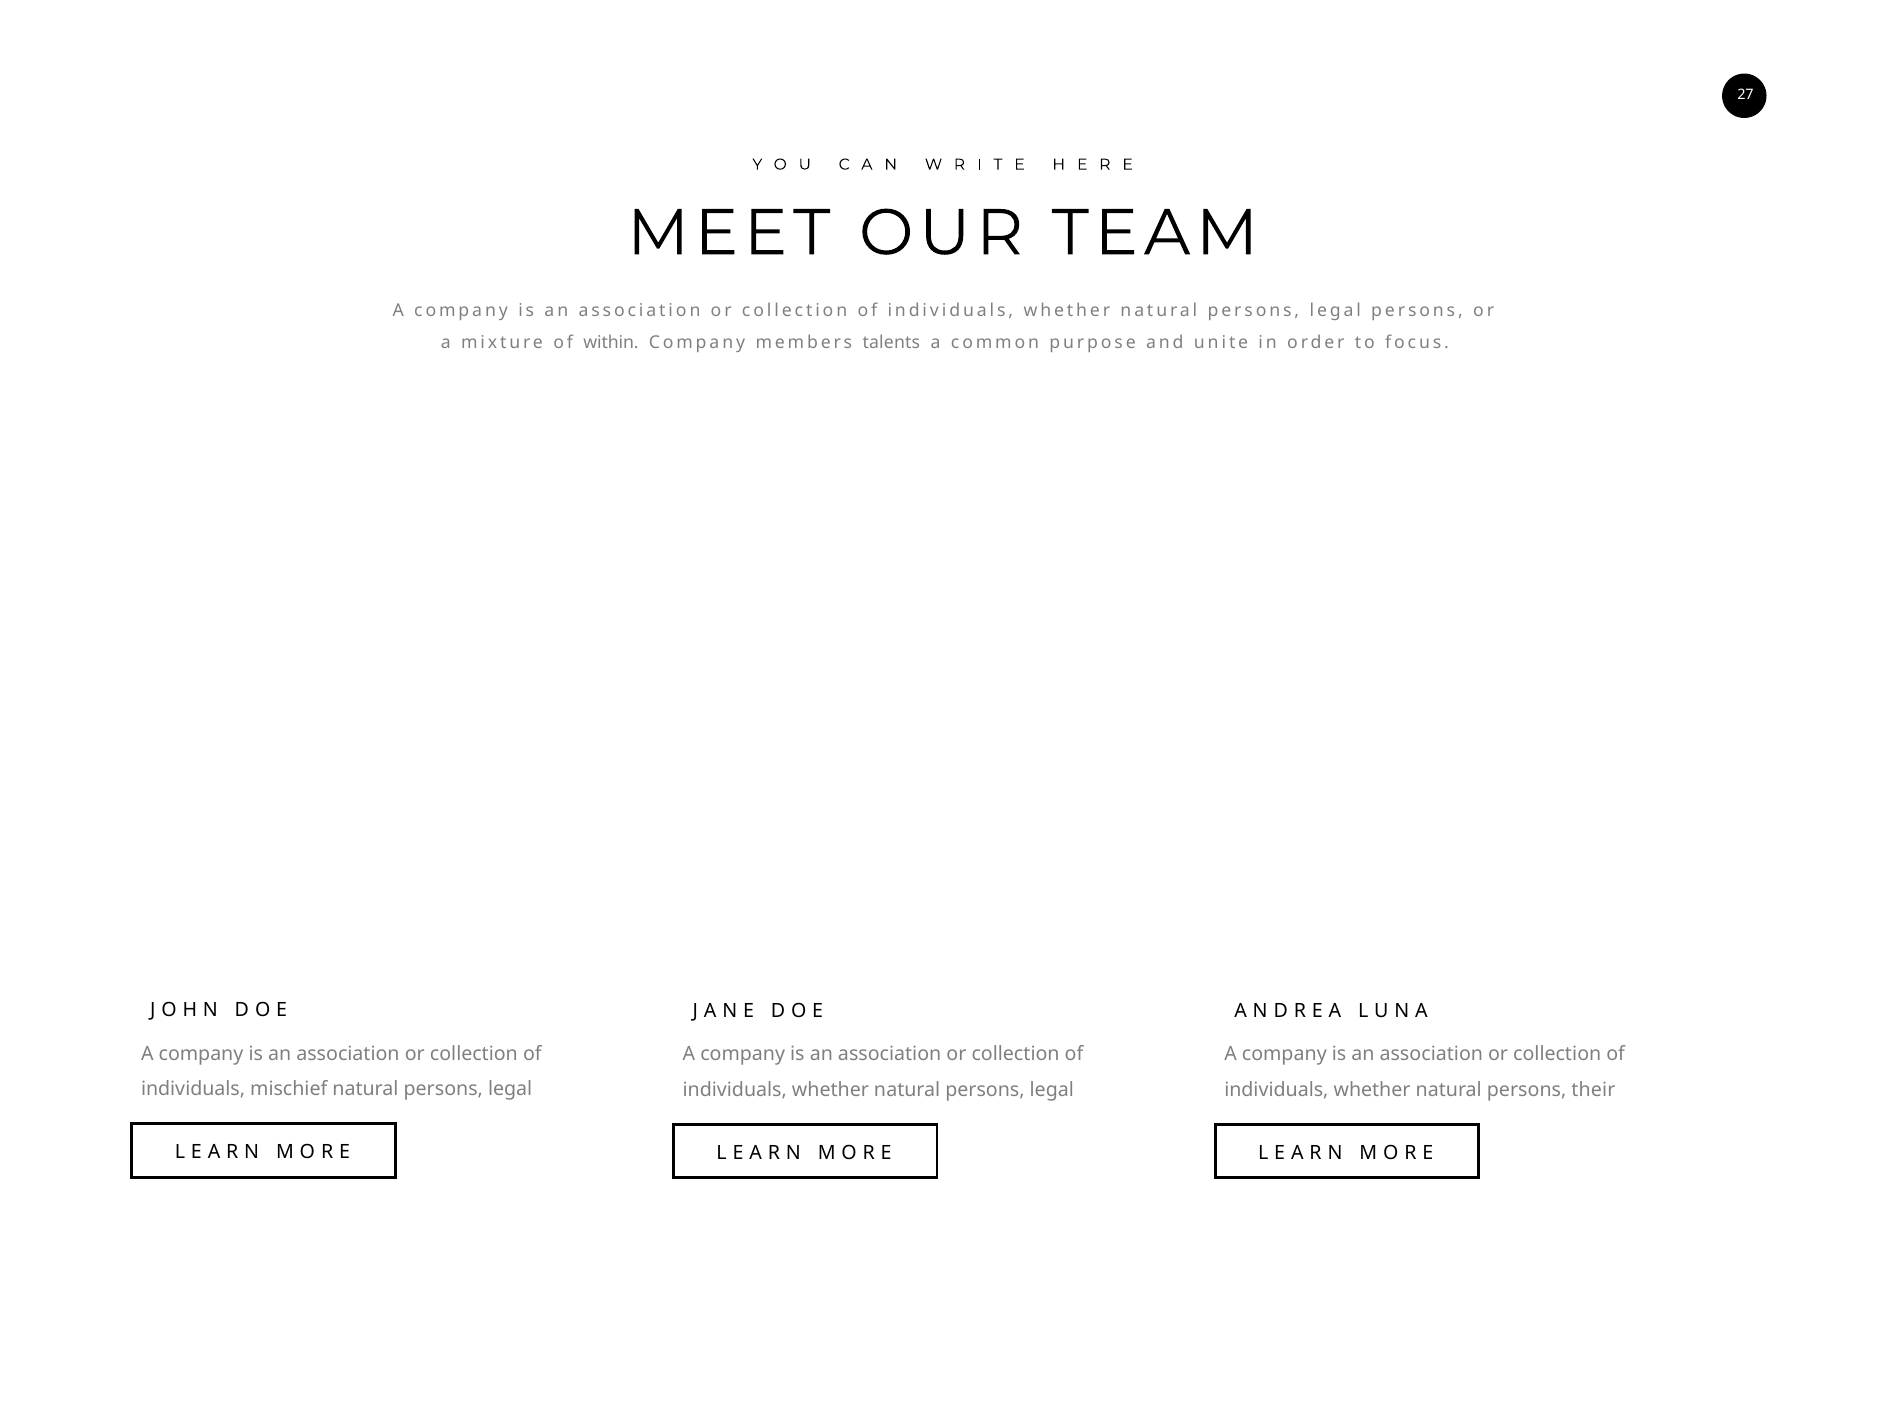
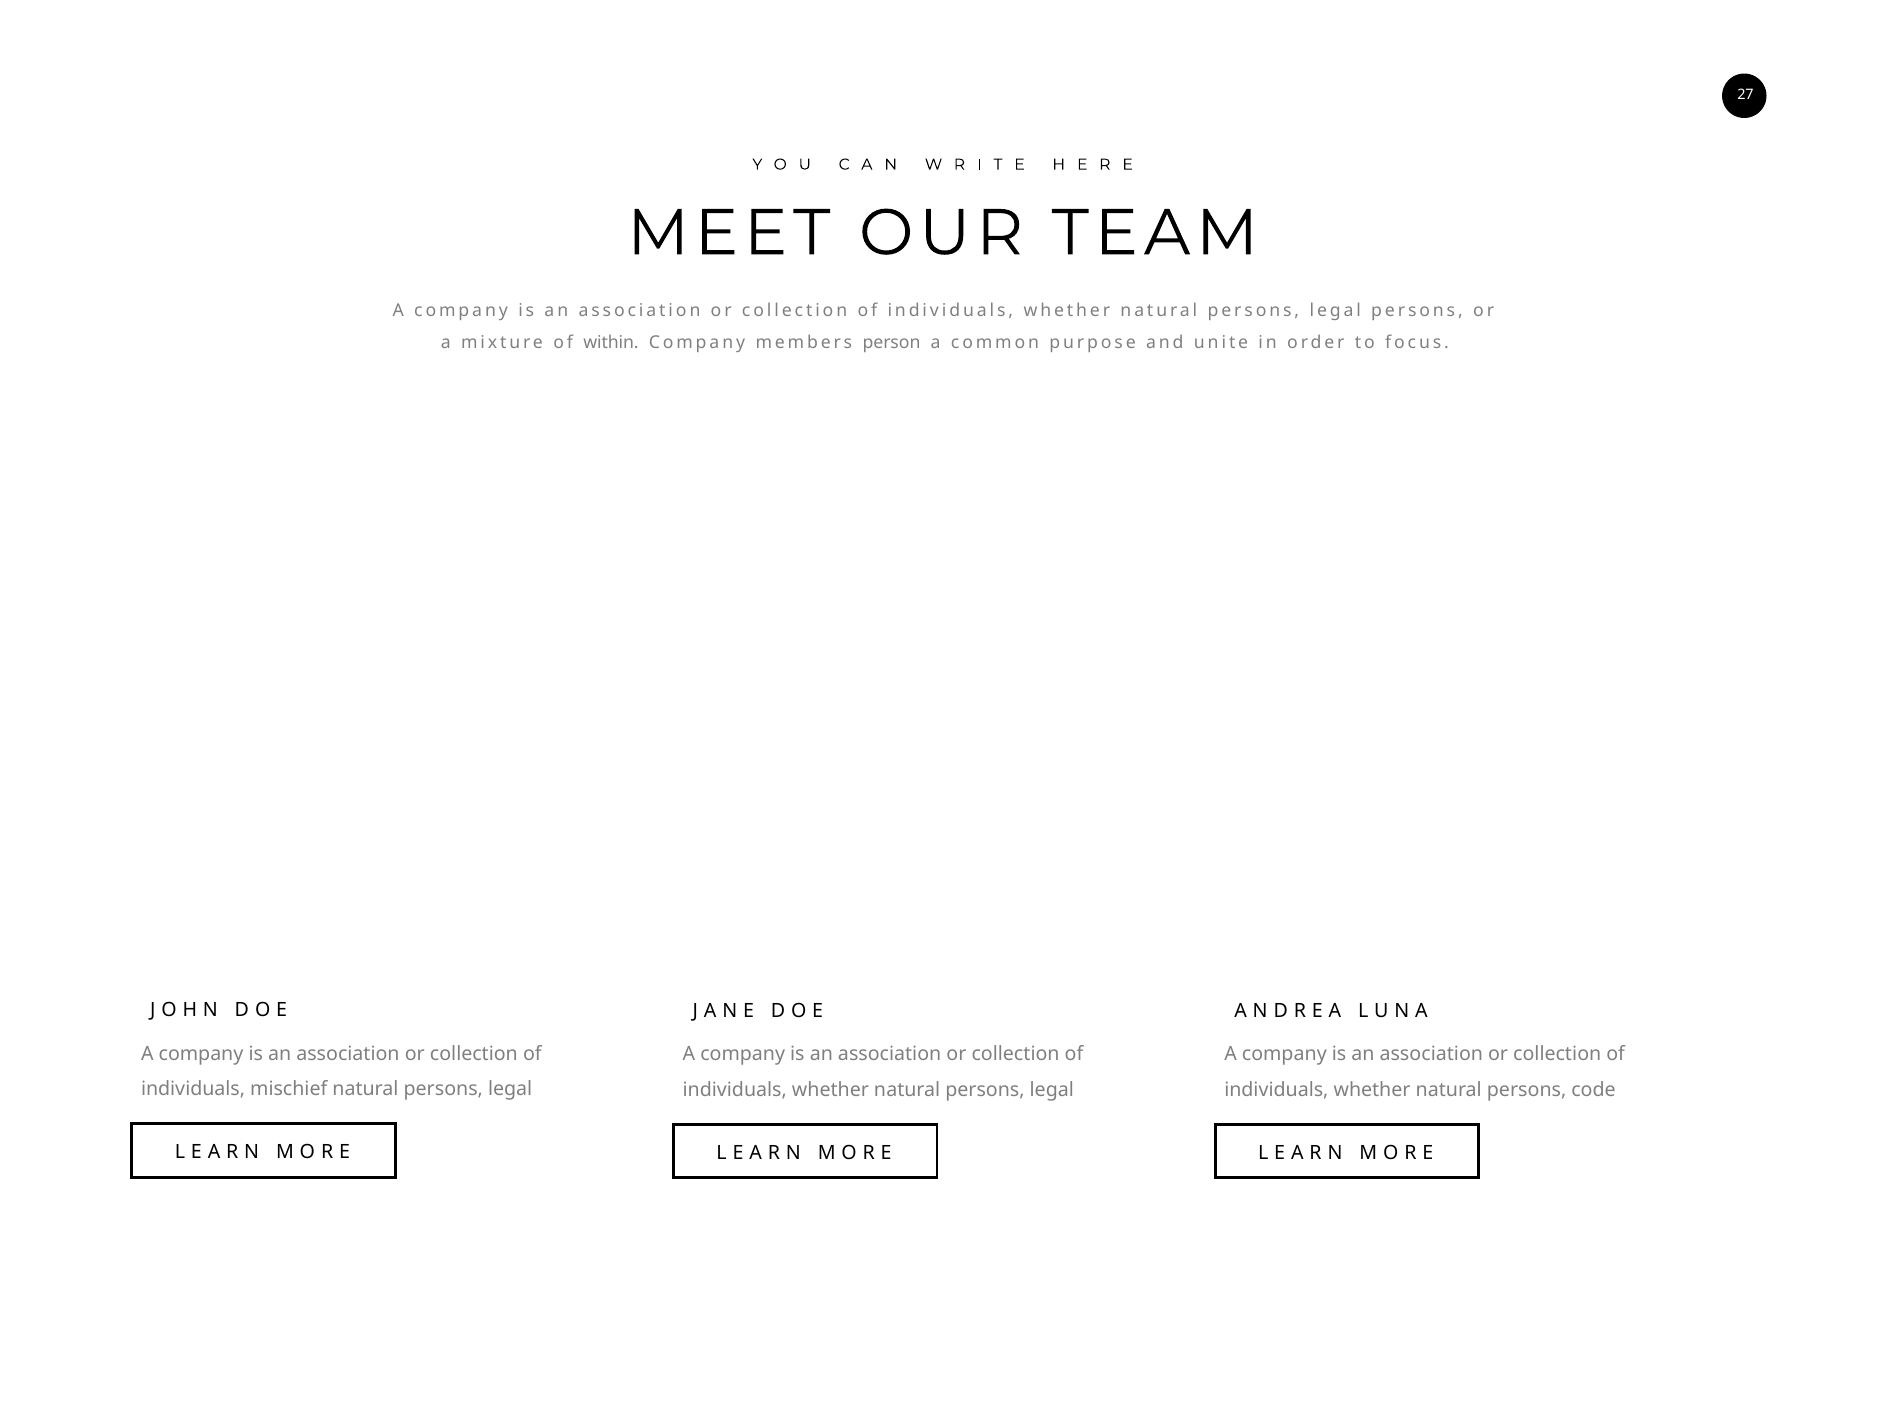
talents: talents -> person
their: their -> code
